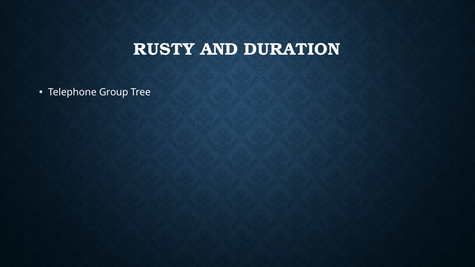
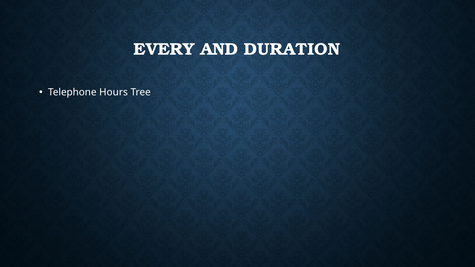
RUSTY: RUSTY -> EVERY
Group: Group -> Hours
